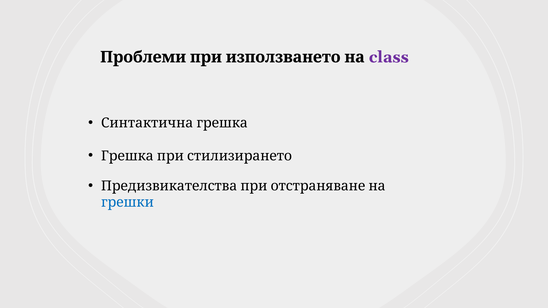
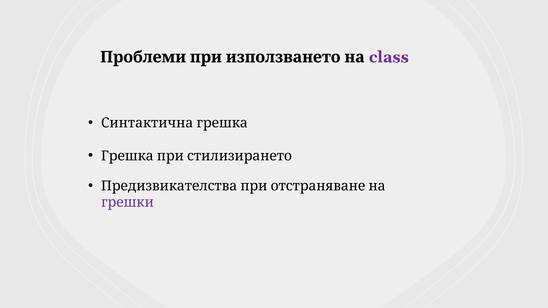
грешки colour: blue -> purple
